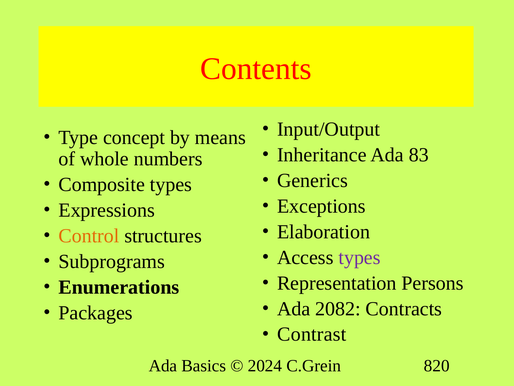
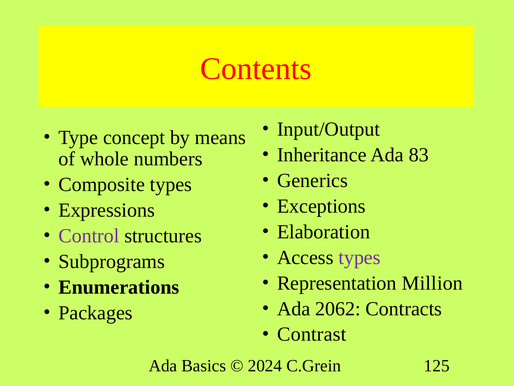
Control colour: orange -> purple
Persons: Persons -> Million
2082: 2082 -> 2062
820: 820 -> 125
